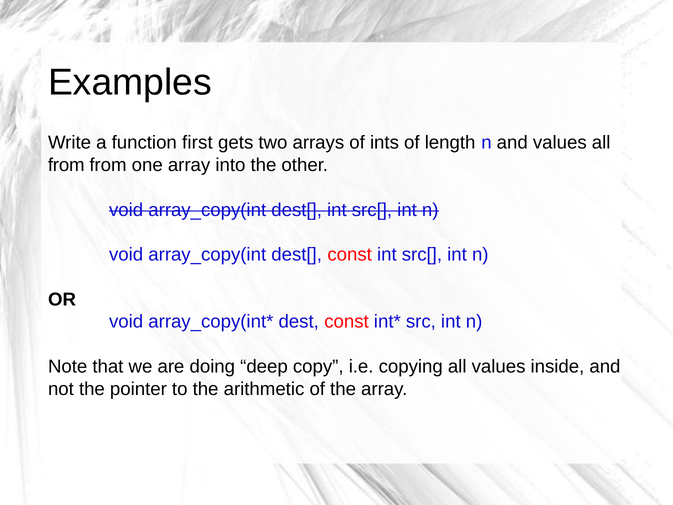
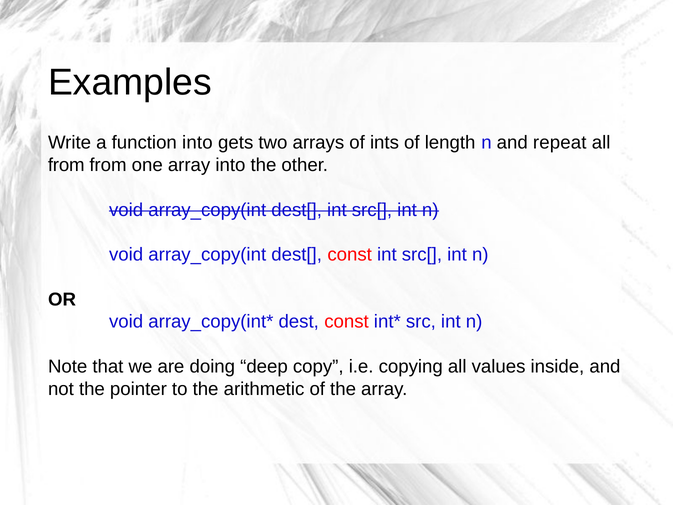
function first: first -> into
and values: values -> repeat
